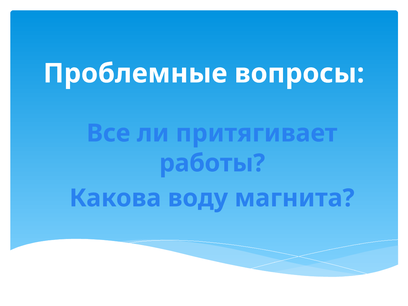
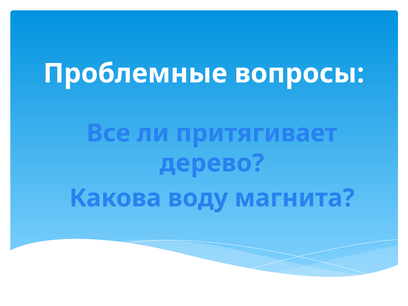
работы: работы -> дерево
